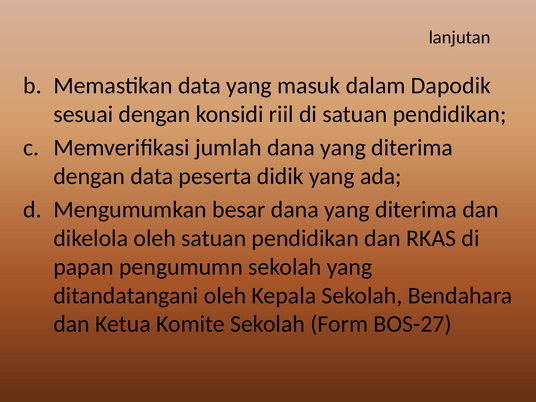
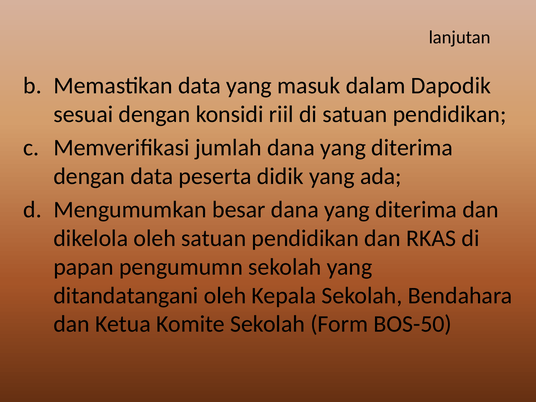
BOS-27: BOS-27 -> BOS-50
